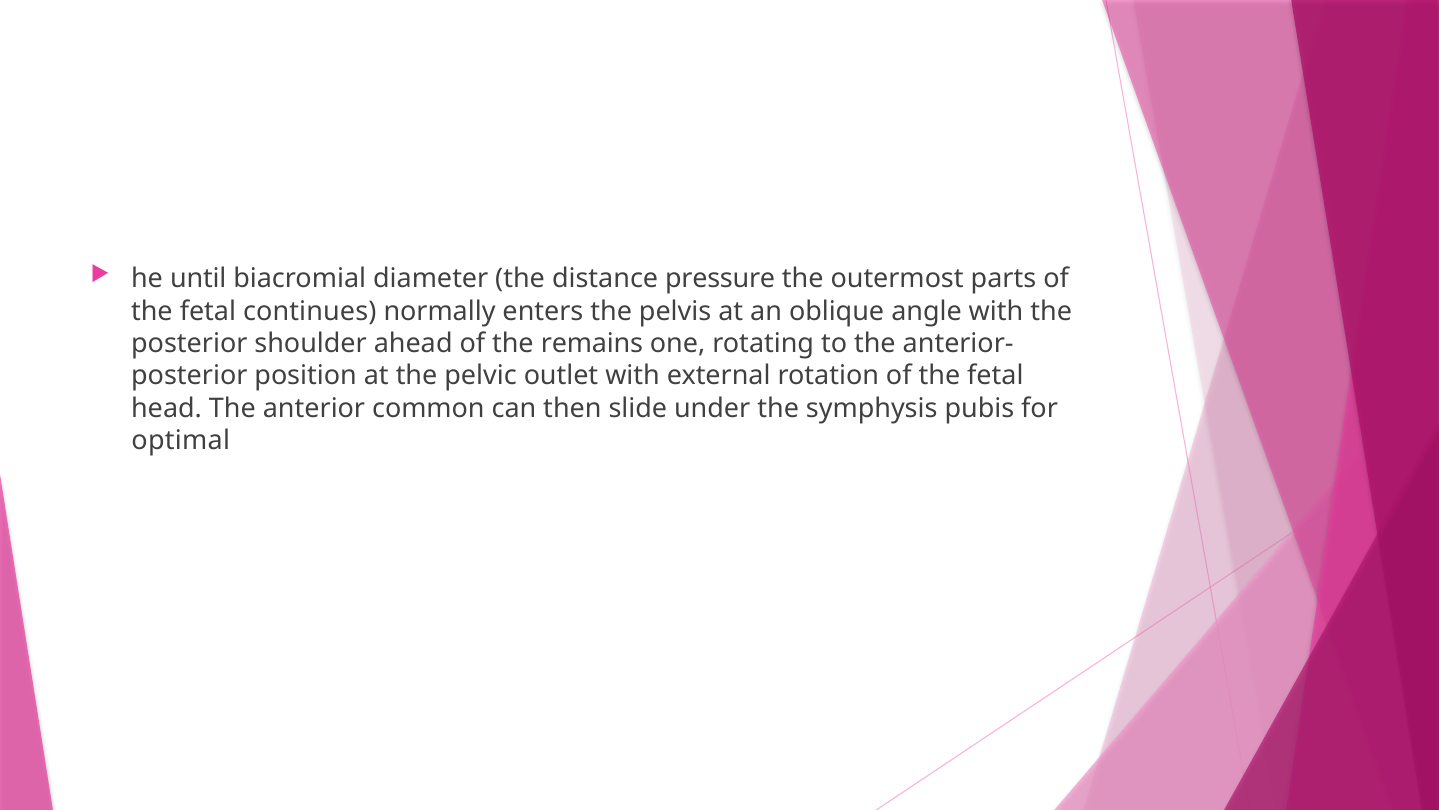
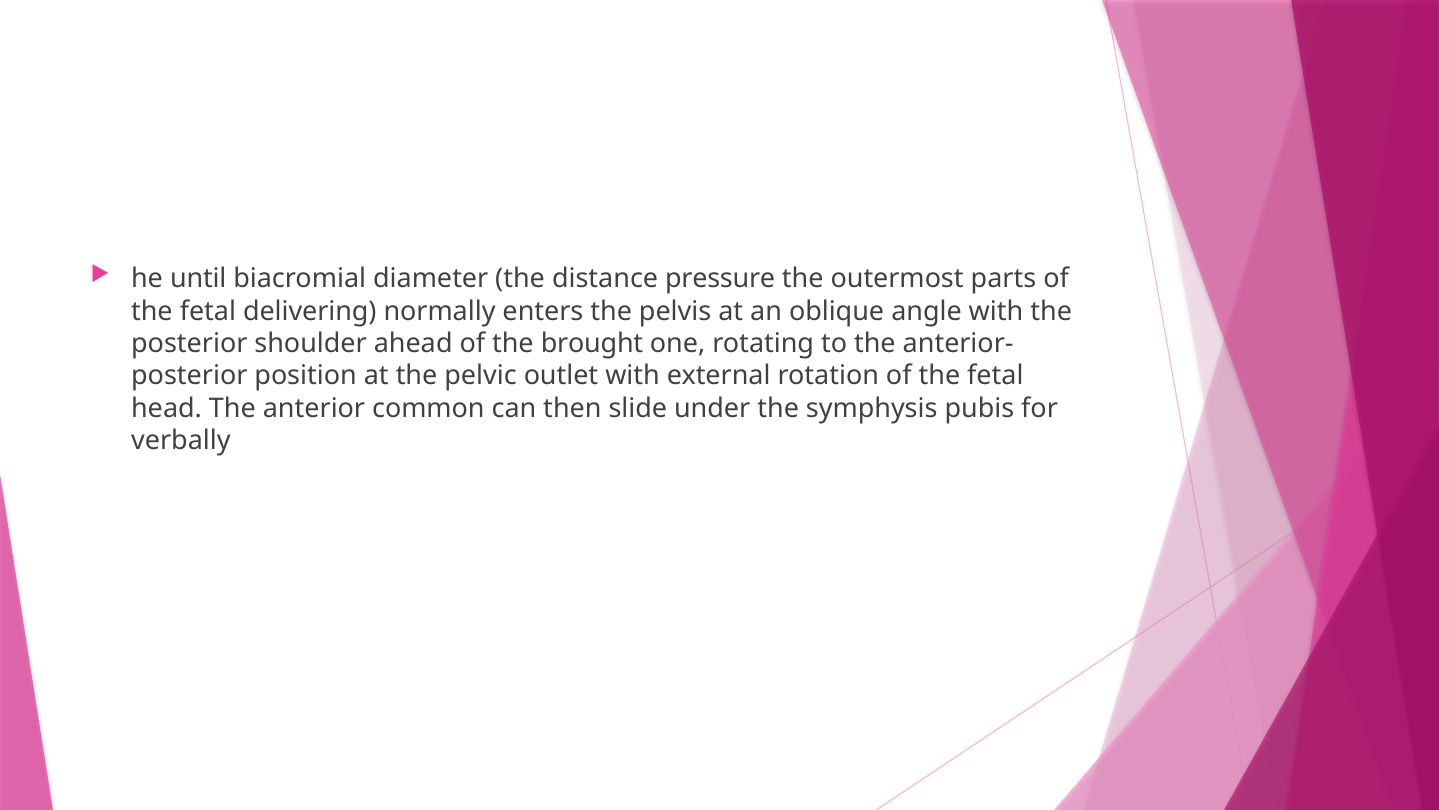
continues: continues -> delivering
remains: remains -> brought
optimal: optimal -> verbally
